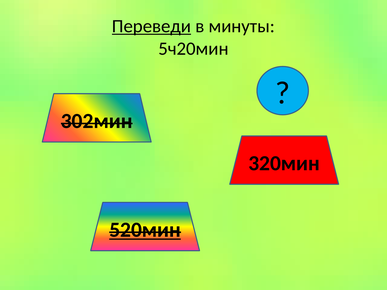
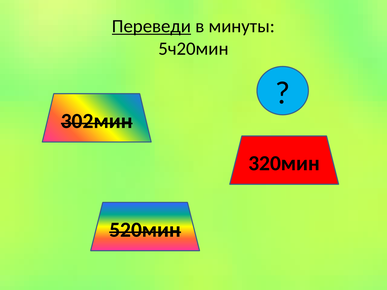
520мин underline: present -> none
